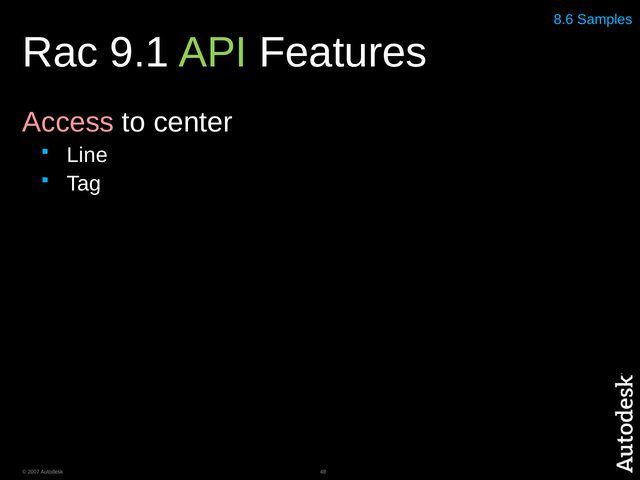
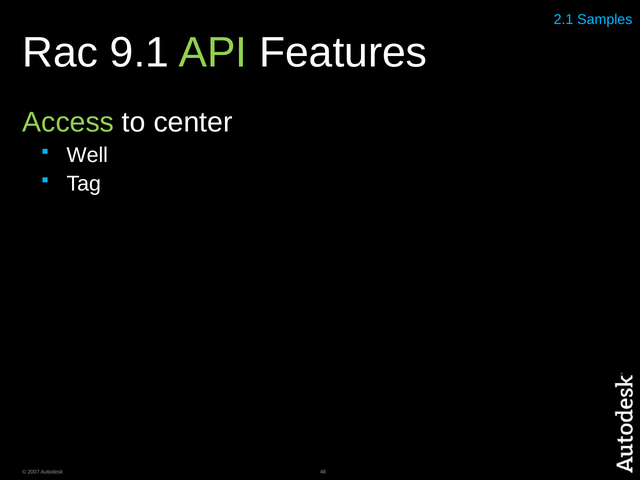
8.6: 8.6 -> 2.1
Access colour: pink -> light green
Line: Line -> Well
